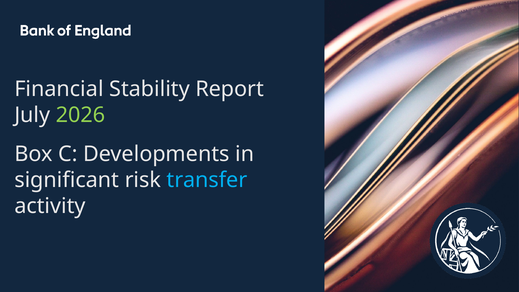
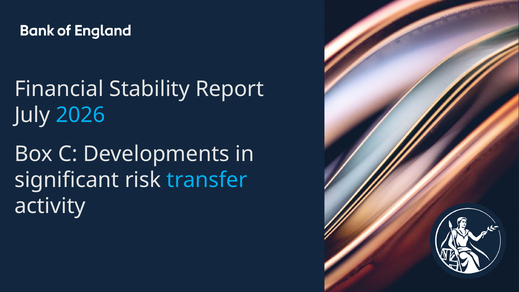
2026 colour: light green -> light blue
